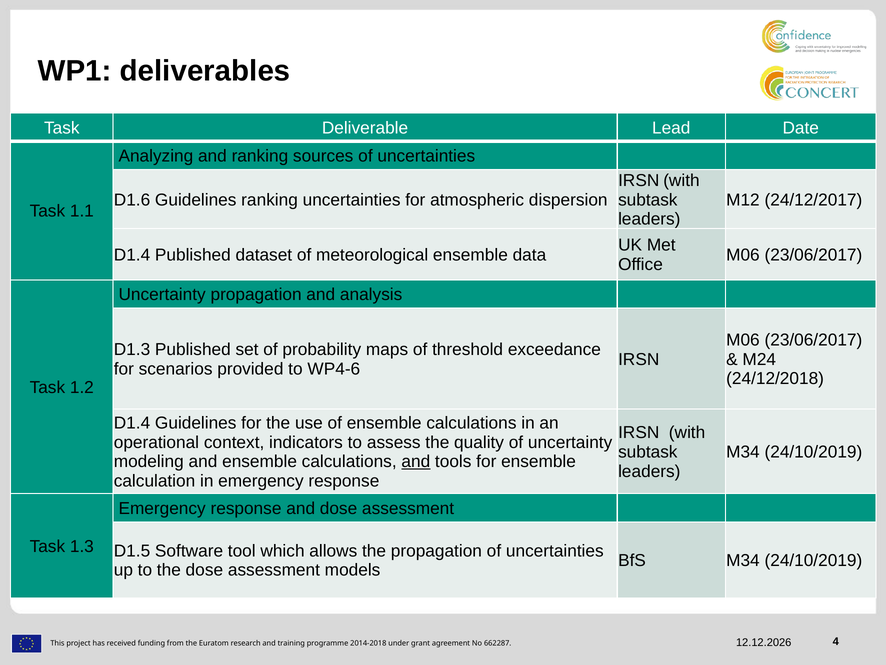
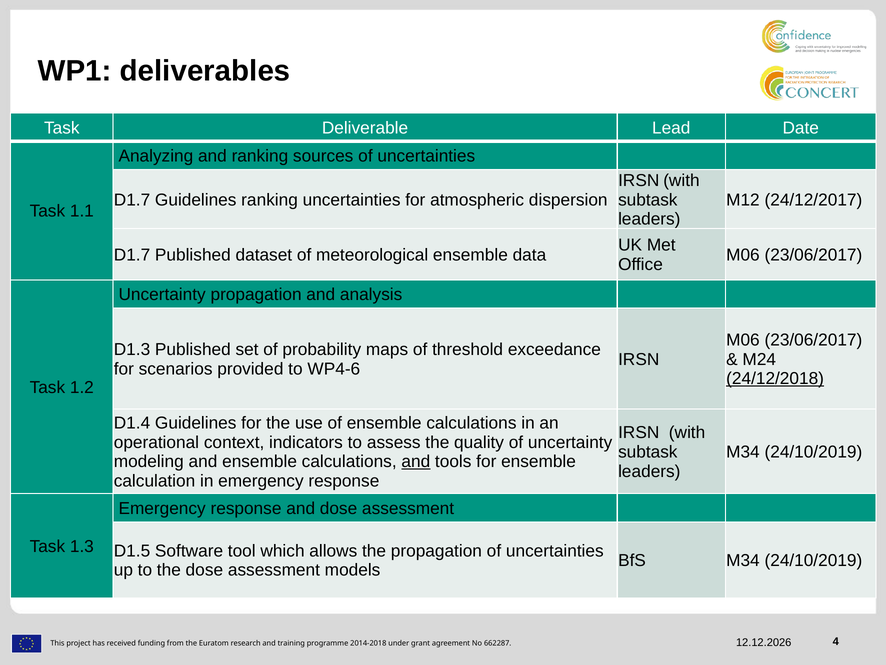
D1.6 at (132, 200): D1.6 -> D1.7
D1.4 at (132, 255): D1.4 -> D1.7
24/12/2018 underline: none -> present
